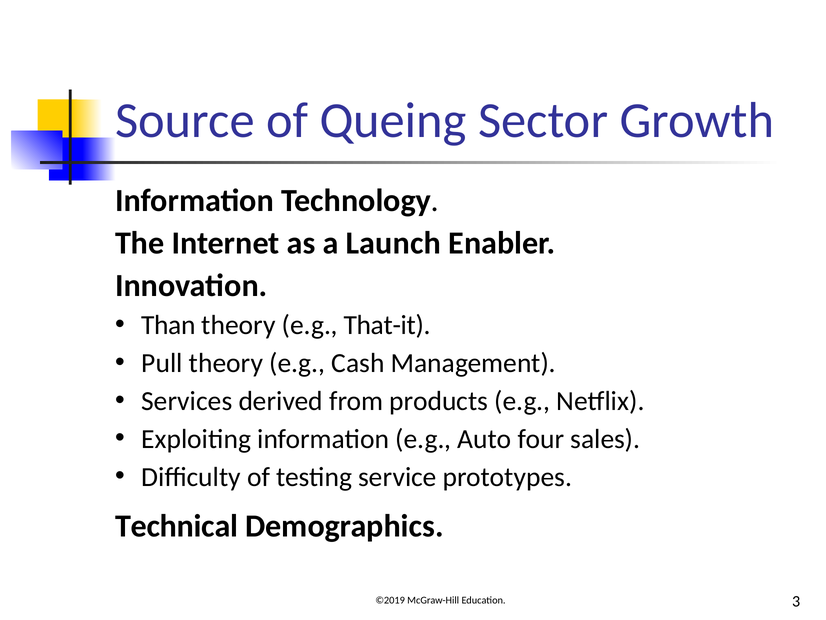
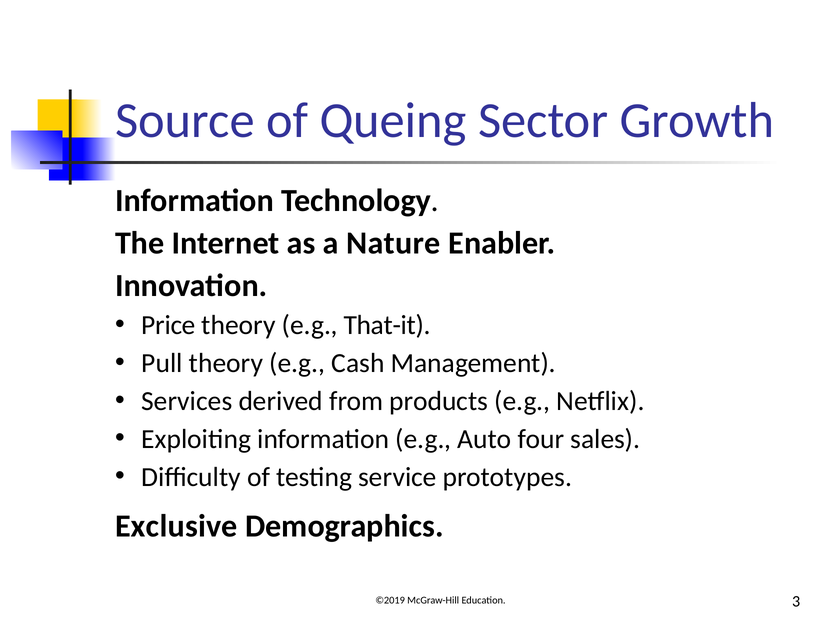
Launch: Launch -> Nature
Than: Than -> Price
Technical: Technical -> Exclusive
